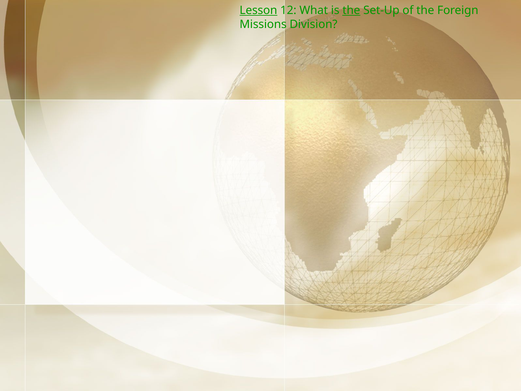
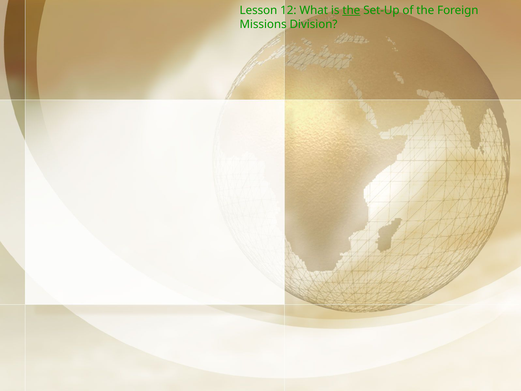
Lesson underline: present -> none
